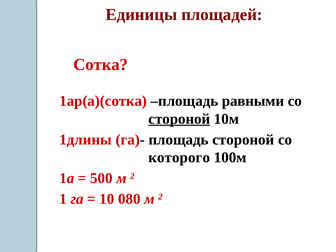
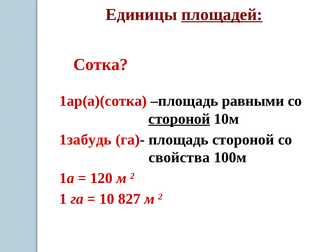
площадей underline: none -> present
1длины: 1длины -> 1забудь
которого: которого -> свойства
500: 500 -> 120
080: 080 -> 827
